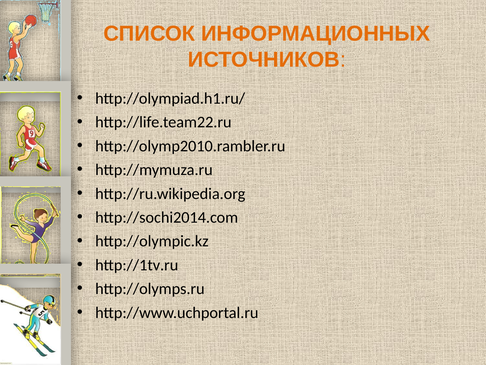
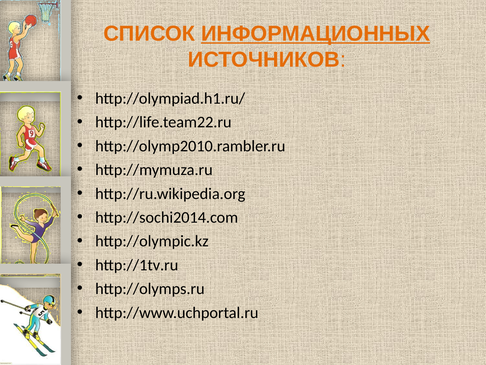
ИНФОРМАЦИОННЫХ underline: none -> present
